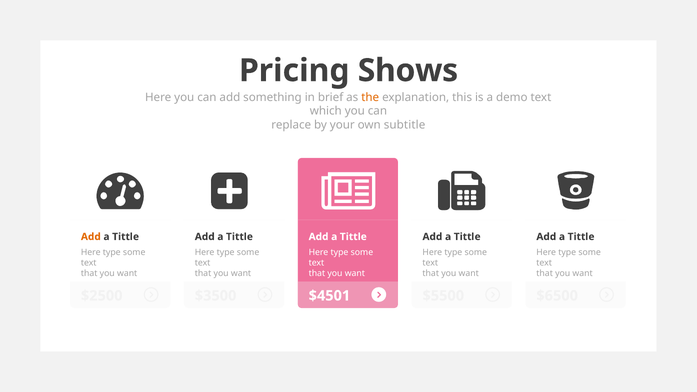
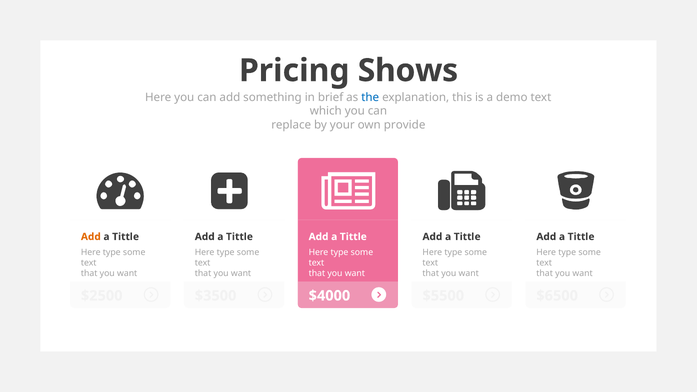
the colour: orange -> blue
subtitle: subtitle -> provide
$4501: $4501 -> $4000
